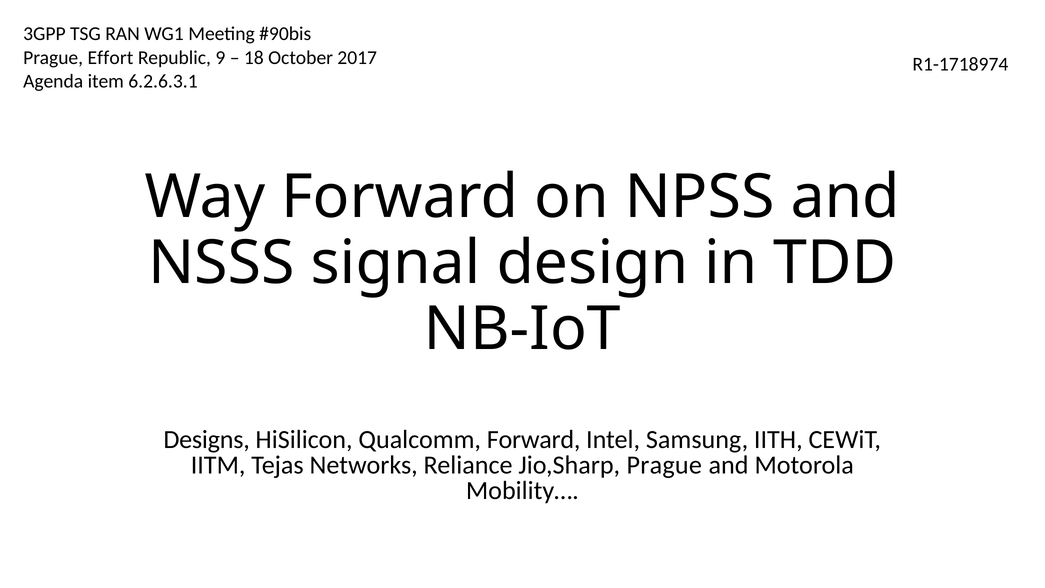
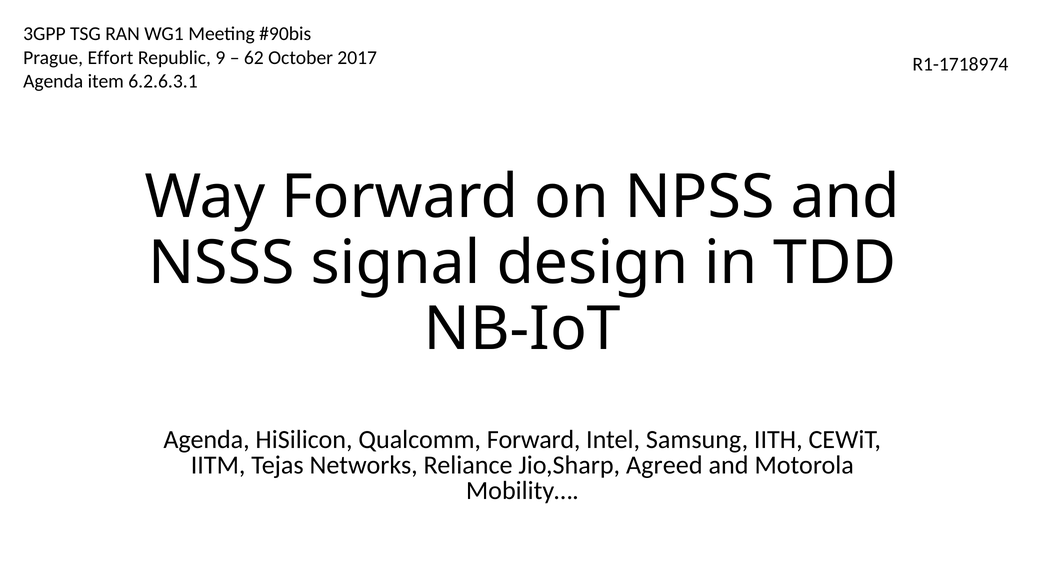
18: 18 -> 62
Designs at (207, 440): Designs -> Agenda
Jio,Sharp Prague: Prague -> Agreed
